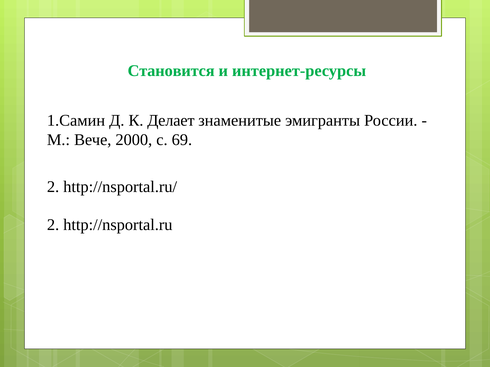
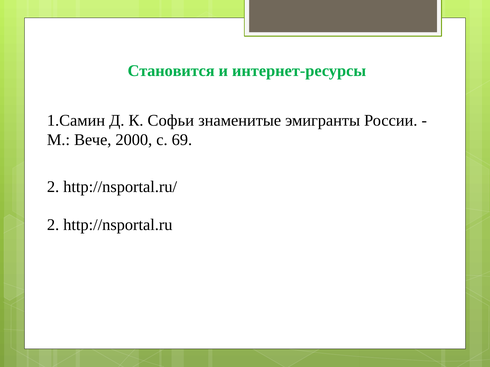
Делает: Делает -> Софьи
